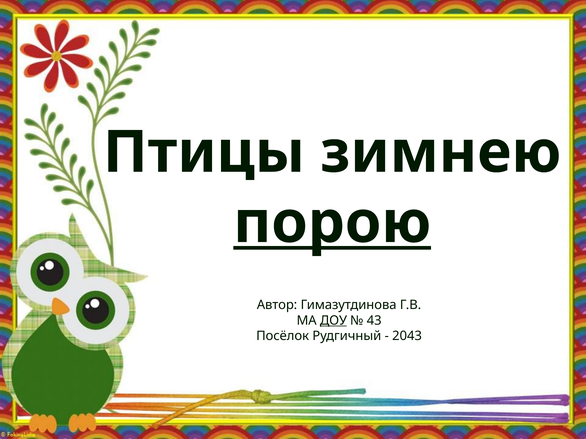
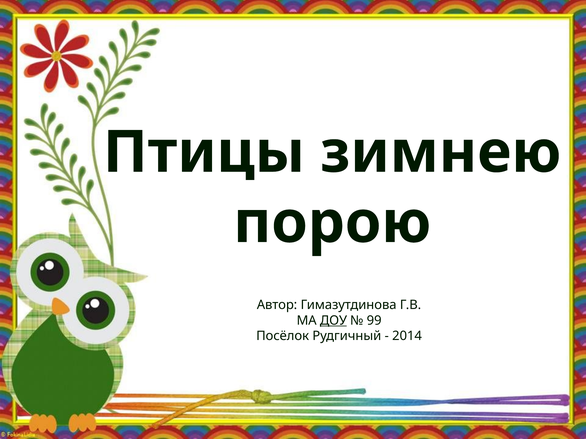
порою underline: present -> none
43: 43 -> 99
2043: 2043 -> 2014
